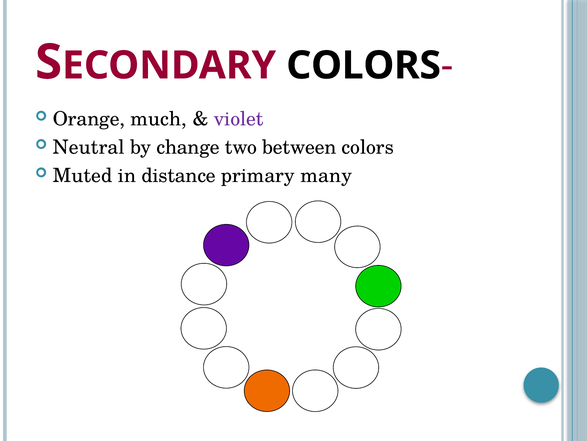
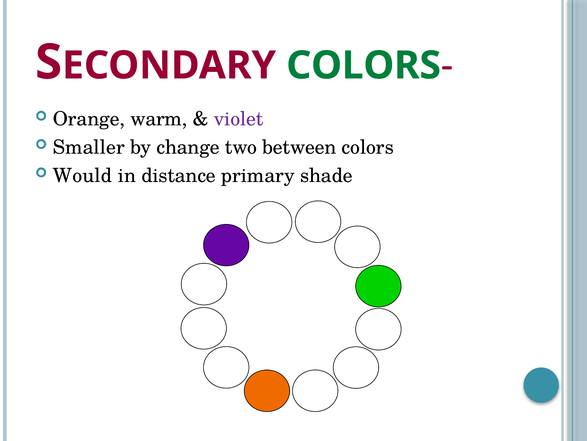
COLORS at (364, 65) colour: black -> green
much: much -> warm
Neutral: Neutral -> Smaller
Muted: Muted -> Would
many: many -> shade
